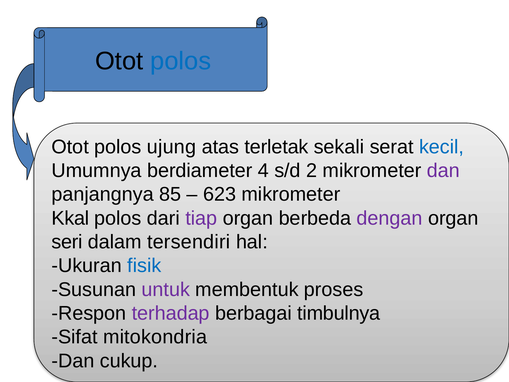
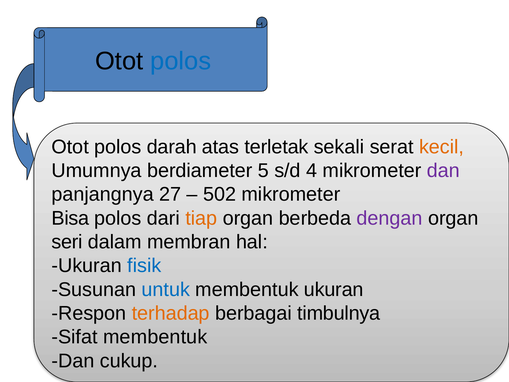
ujung: ujung -> darah
kecil colour: blue -> orange
4: 4 -> 5
2: 2 -> 4
85: 85 -> 27
623: 623 -> 502
Kkal: Kkal -> Bisa
tiap colour: purple -> orange
tersendiri: tersendiri -> membran
untuk colour: purple -> blue
membentuk proses: proses -> ukuran
terhadap colour: purple -> orange
Sifat mitokondria: mitokondria -> membentuk
